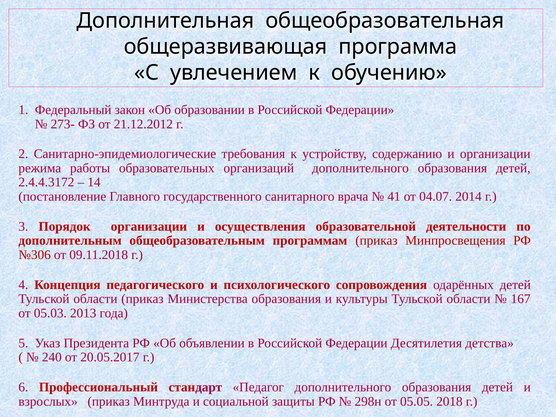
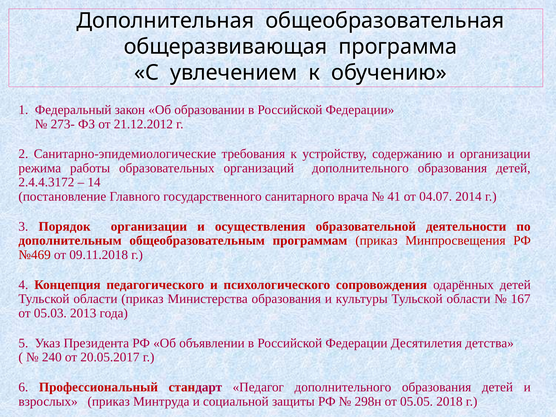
№306: №306 -> №469
